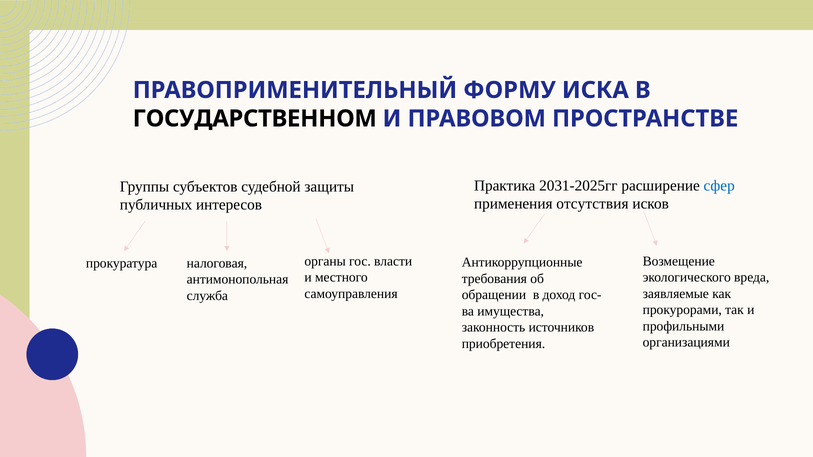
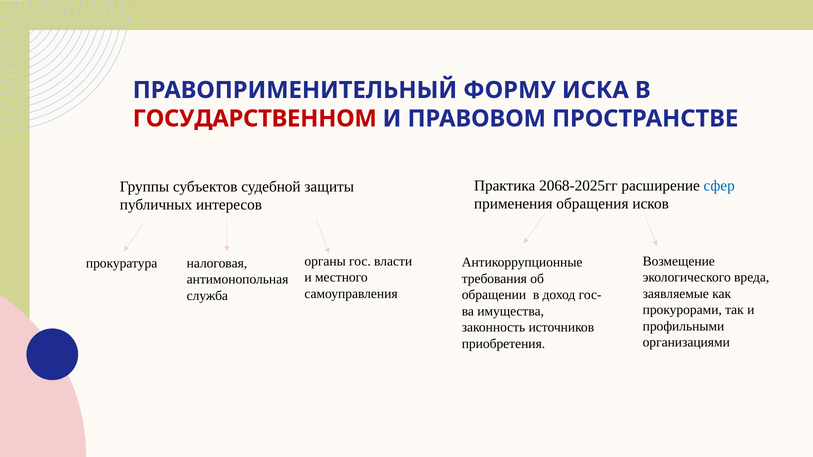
ГОСУДАРСТВЕННОМ colour: black -> red
2031-2025гг: 2031-2025гг -> 2068-2025гг
отсутствия: отсутствия -> обращения
